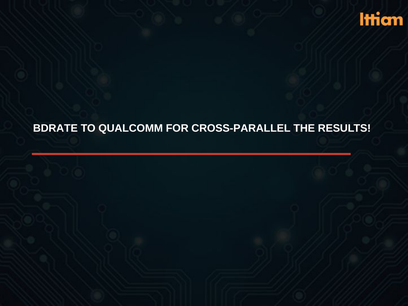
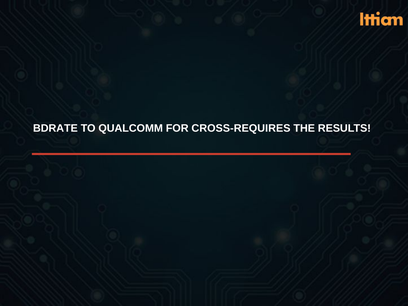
CROSS-PARALLEL: CROSS-PARALLEL -> CROSS-REQUIRES
